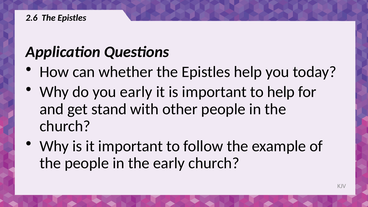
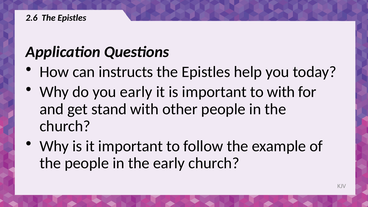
whether: whether -> instructs
to help: help -> with
